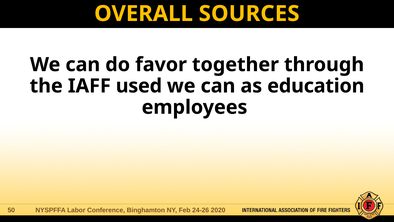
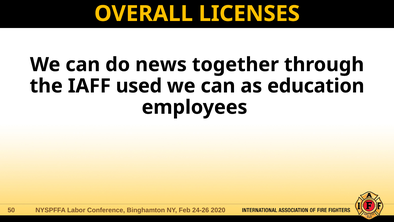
SOURCES: SOURCES -> LICENSES
favor: favor -> news
